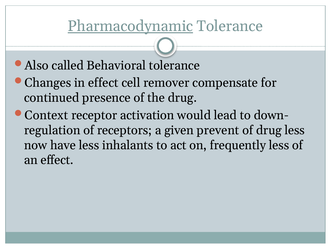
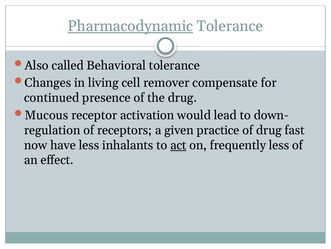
in effect: effect -> living
Context: Context -> Mucous
prevent: prevent -> practice
drug less: less -> fast
act underline: none -> present
